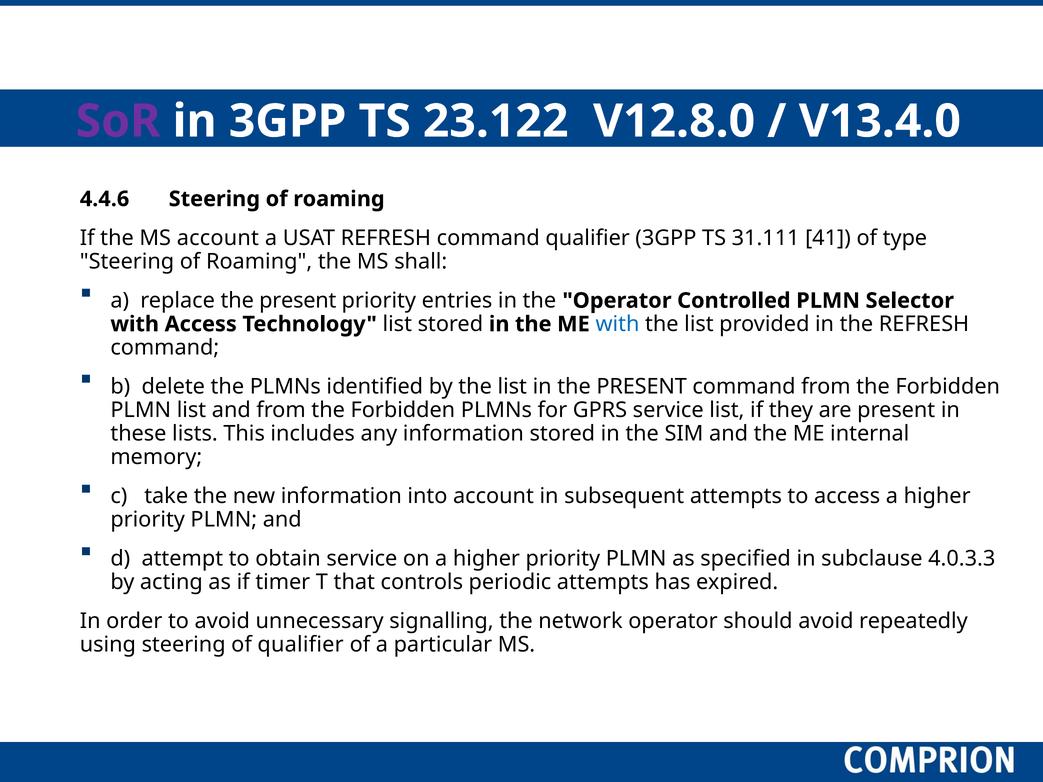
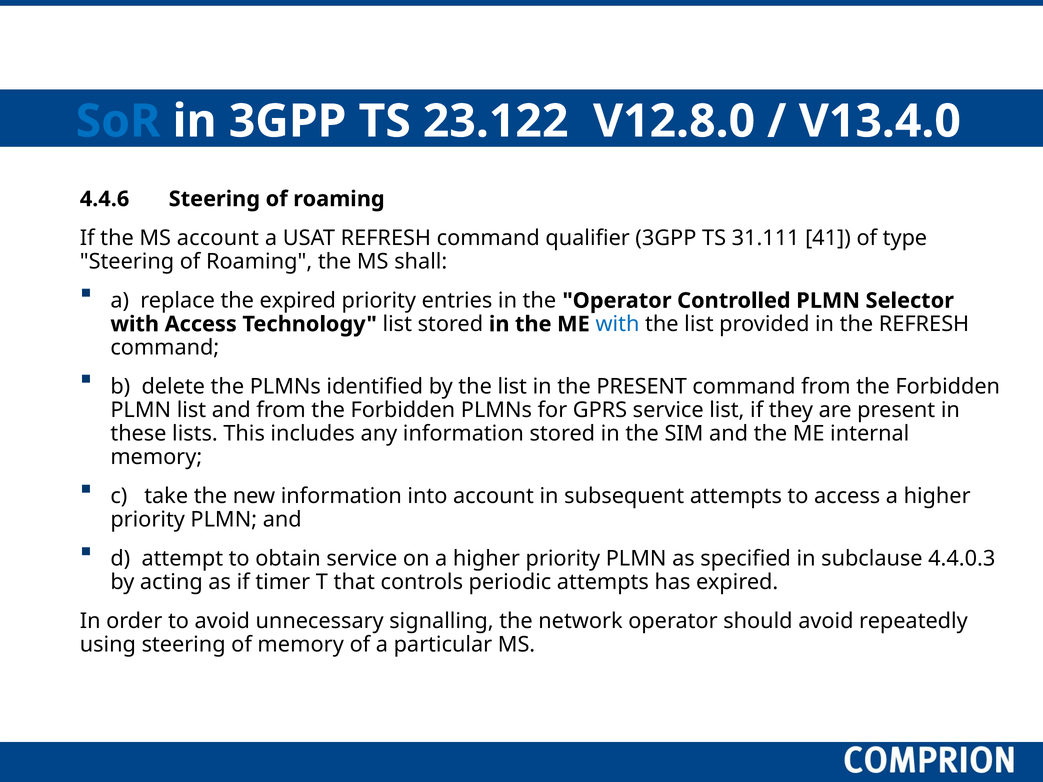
SoR colour: purple -> blue
replace the present: present -> expired
4.0.3.3: 4.0.3.3 -> 4.4.0.3
of qualifier: qualifier -> memory
